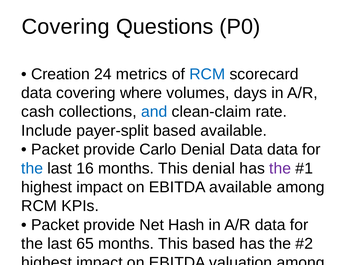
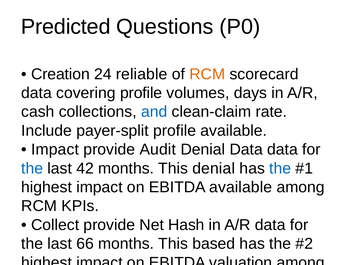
Covering at (66, 27): Covering -> Predicted
metrics: metrics -> reliable
RCM at (207, 74) colour: blue -> orange
covering where: where -> profile
payer-split based: based -> profile
Packet at (55, 150): Packet -> Impact
Carlo: Carlo -> Audit
16: 16 -> 42
the at (280, 169) colour: purple -> blue
Packet at (55, 225): Packet -> Collect
65: 65 -> 66
